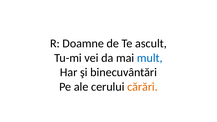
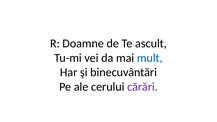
cărări colour: orange -> purple
